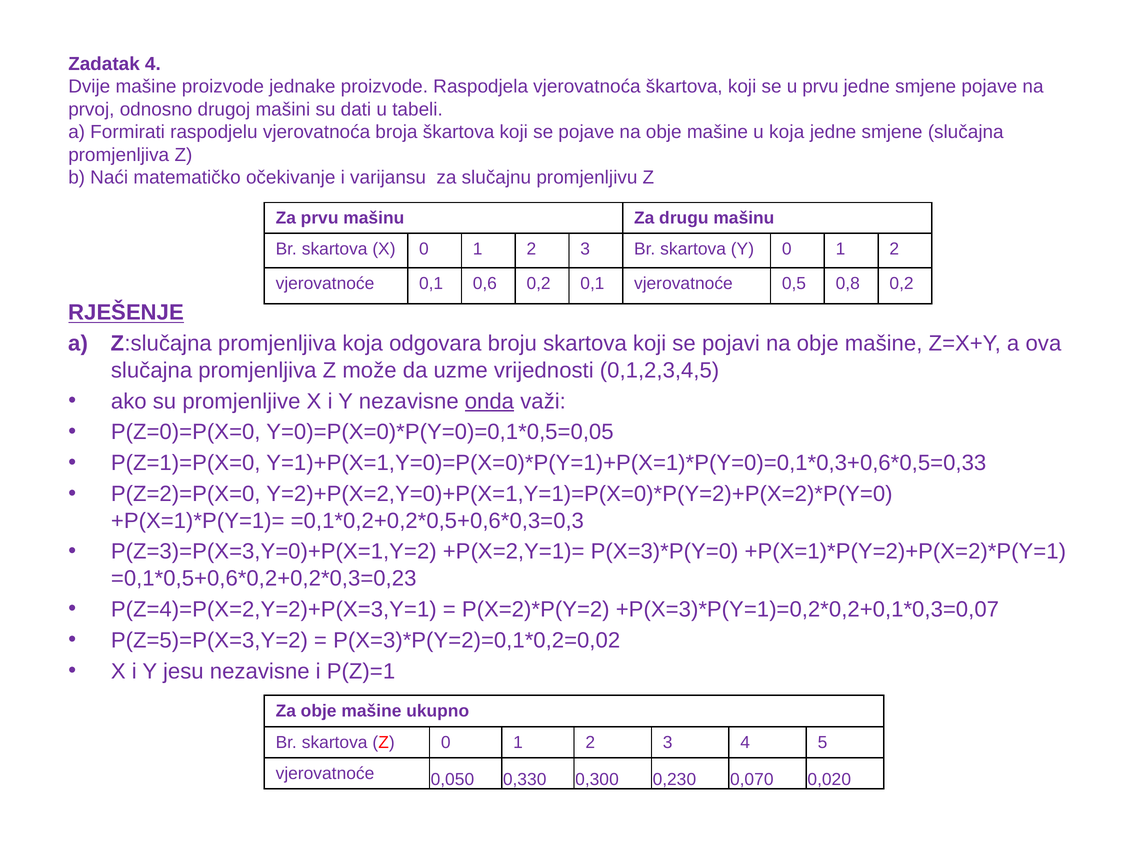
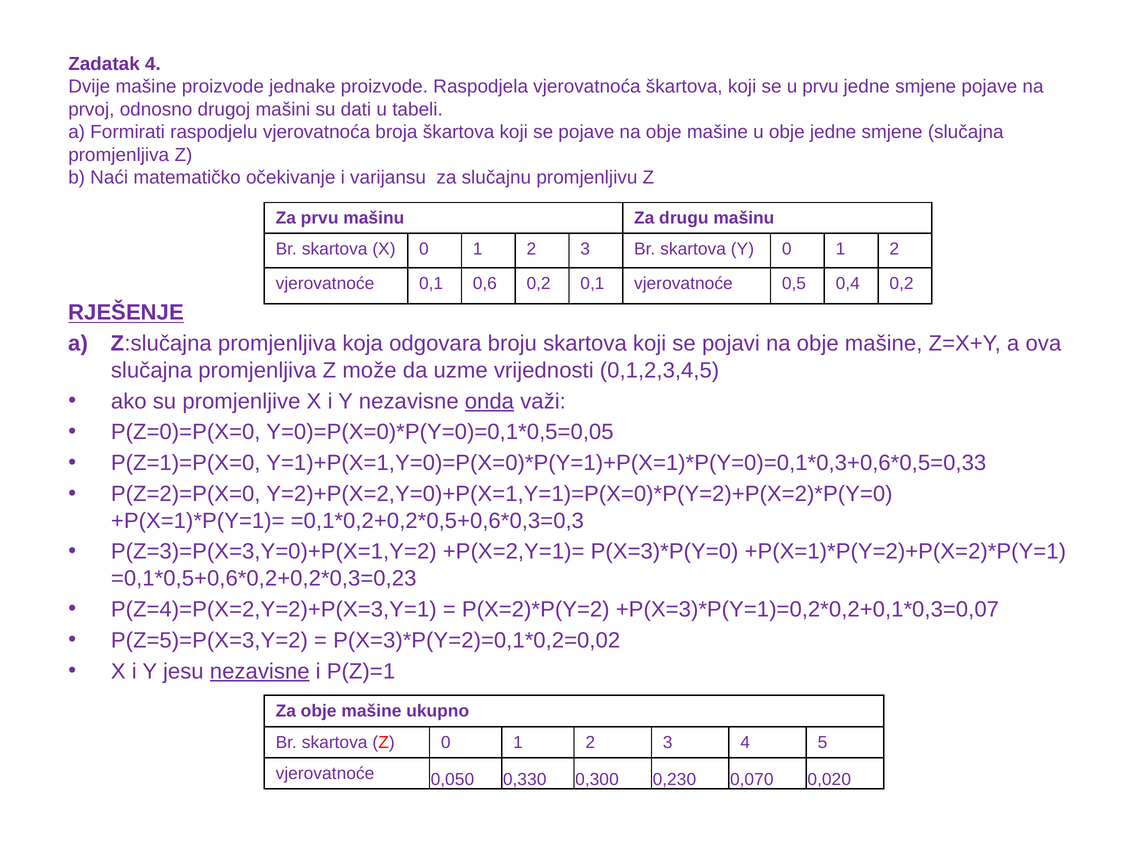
u koja: koja -> obje
0,8: 0,8 -> 0,4
nezavisne at (260, 672) underline: none -> present
